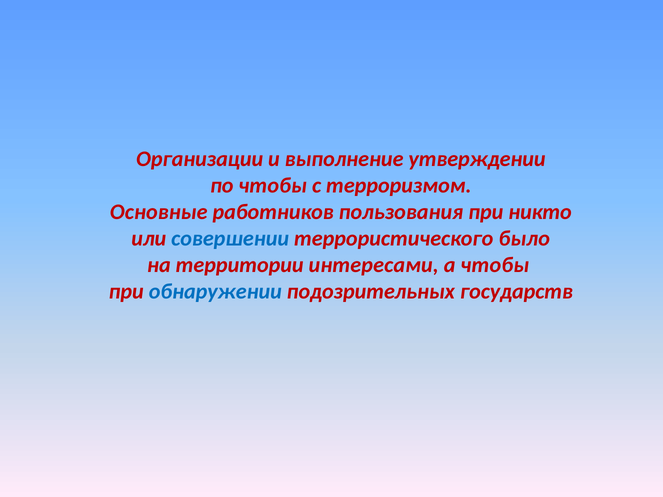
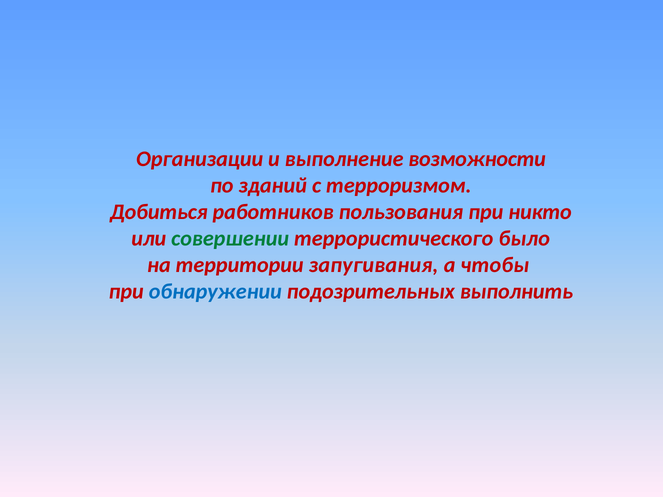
утверждении: утверждении -> возможности
по чтобы: чтобы -> зданий
Основные: Основные -> Добиться
совершении colour: blue -> green
интересами: интересами -> запугивания
государств: государств -> выполнить
